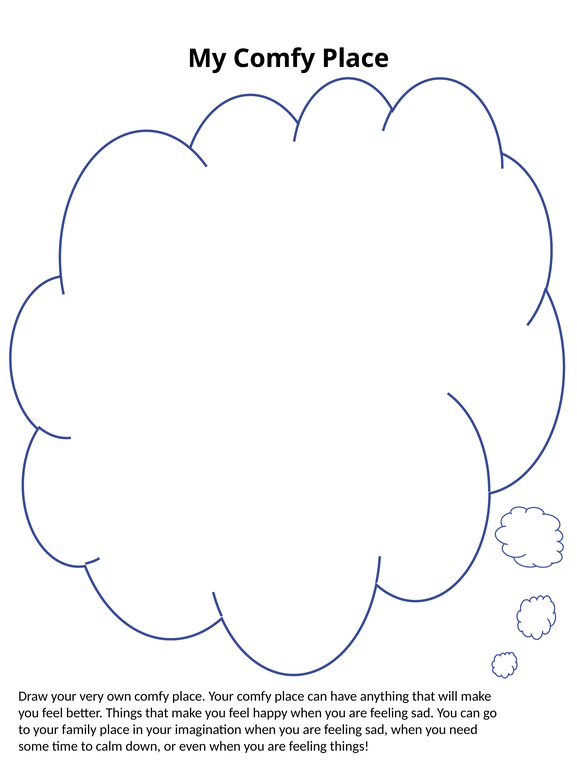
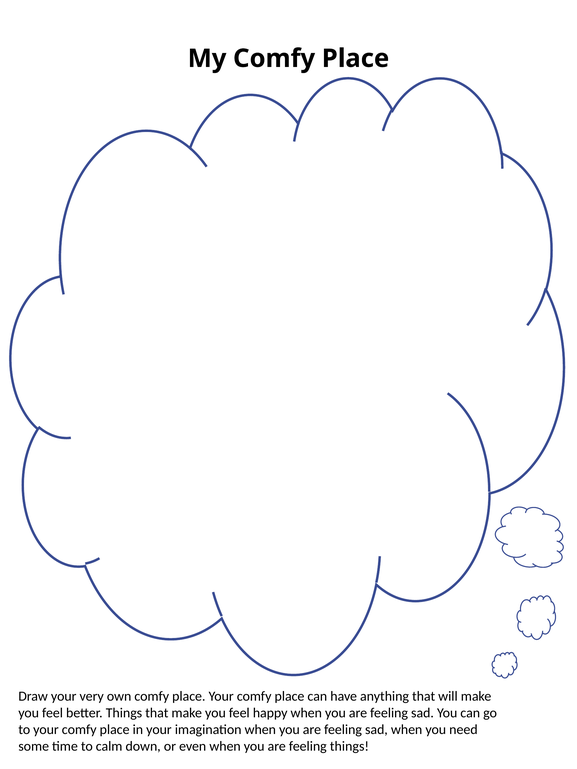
to your family: family -> comfy
